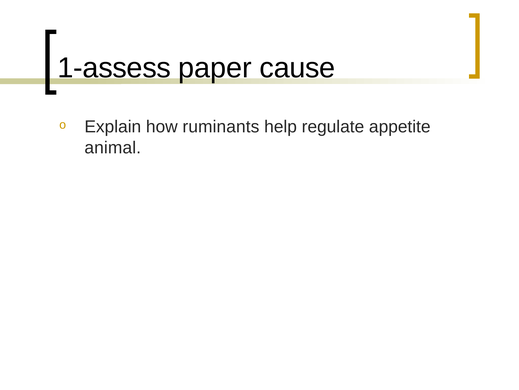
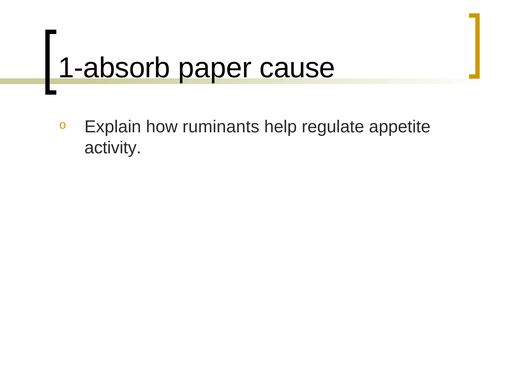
1-assess: 1-assess -> 1-absorb
animal: animal -> activity
